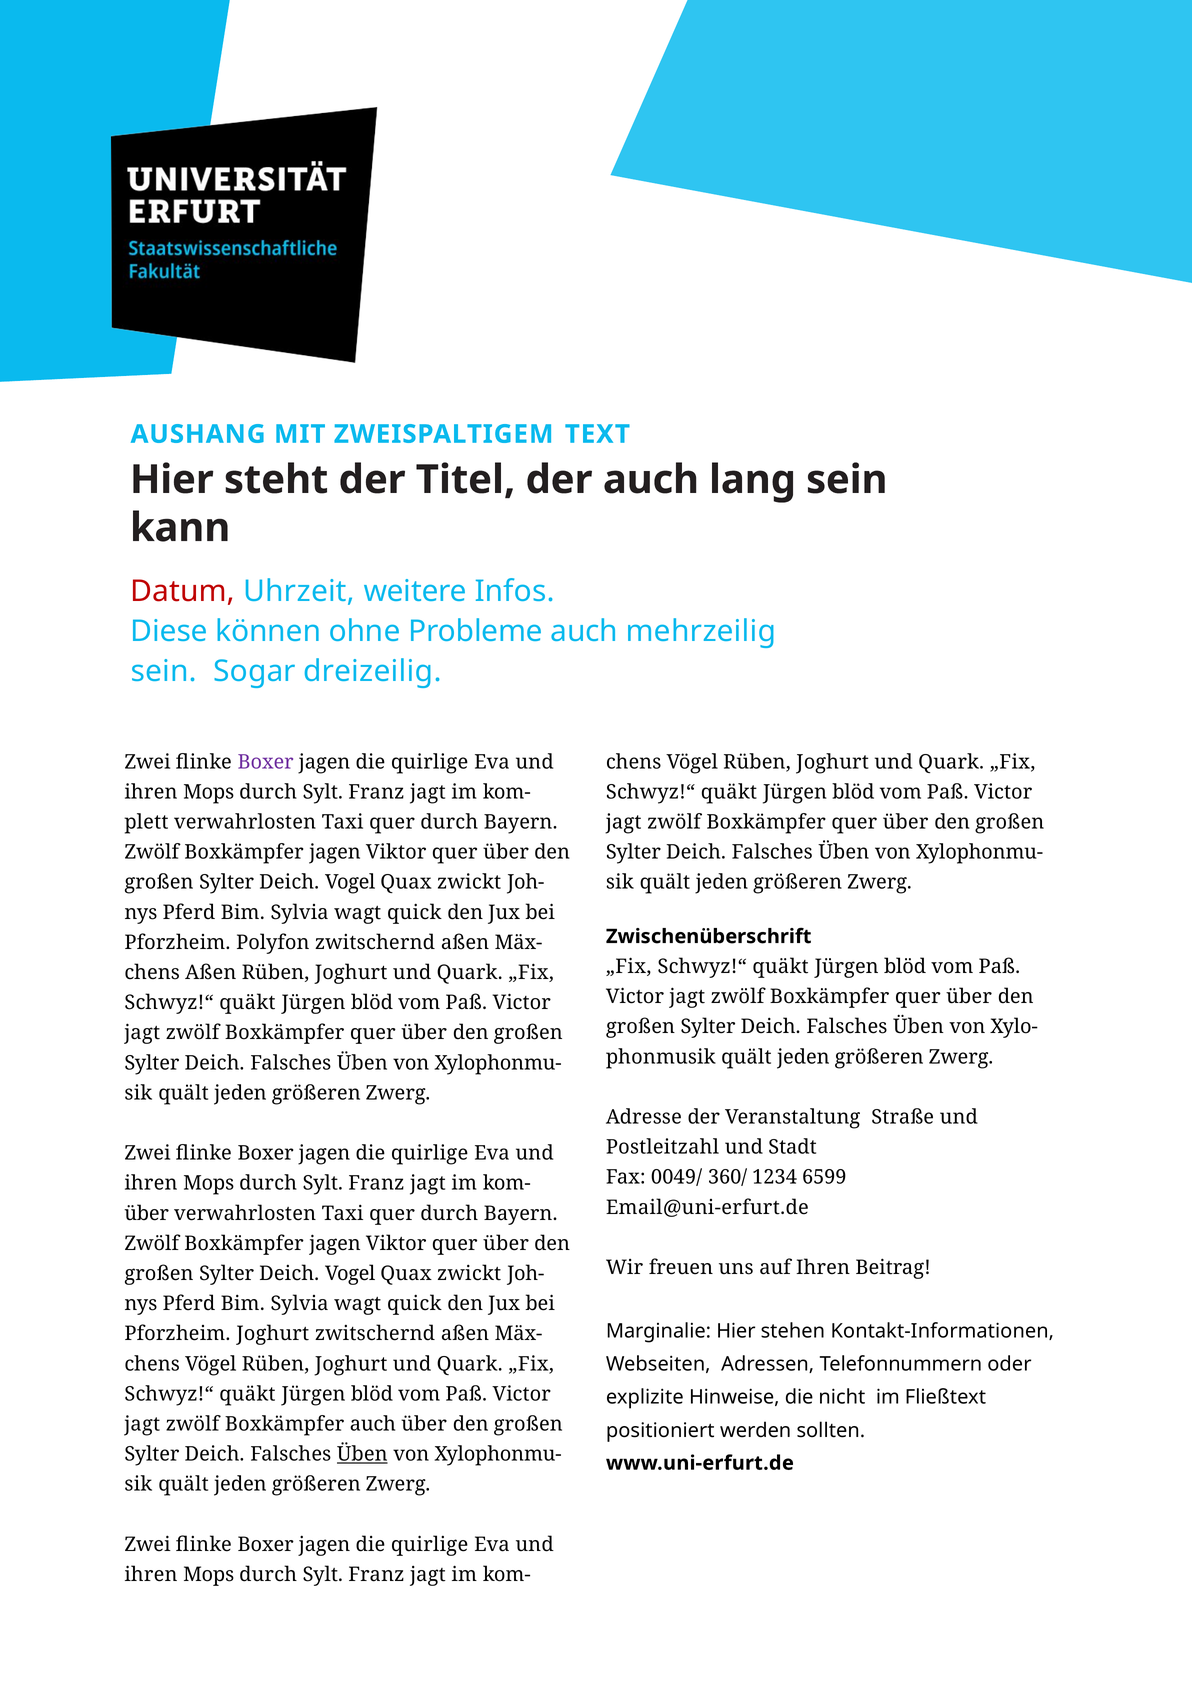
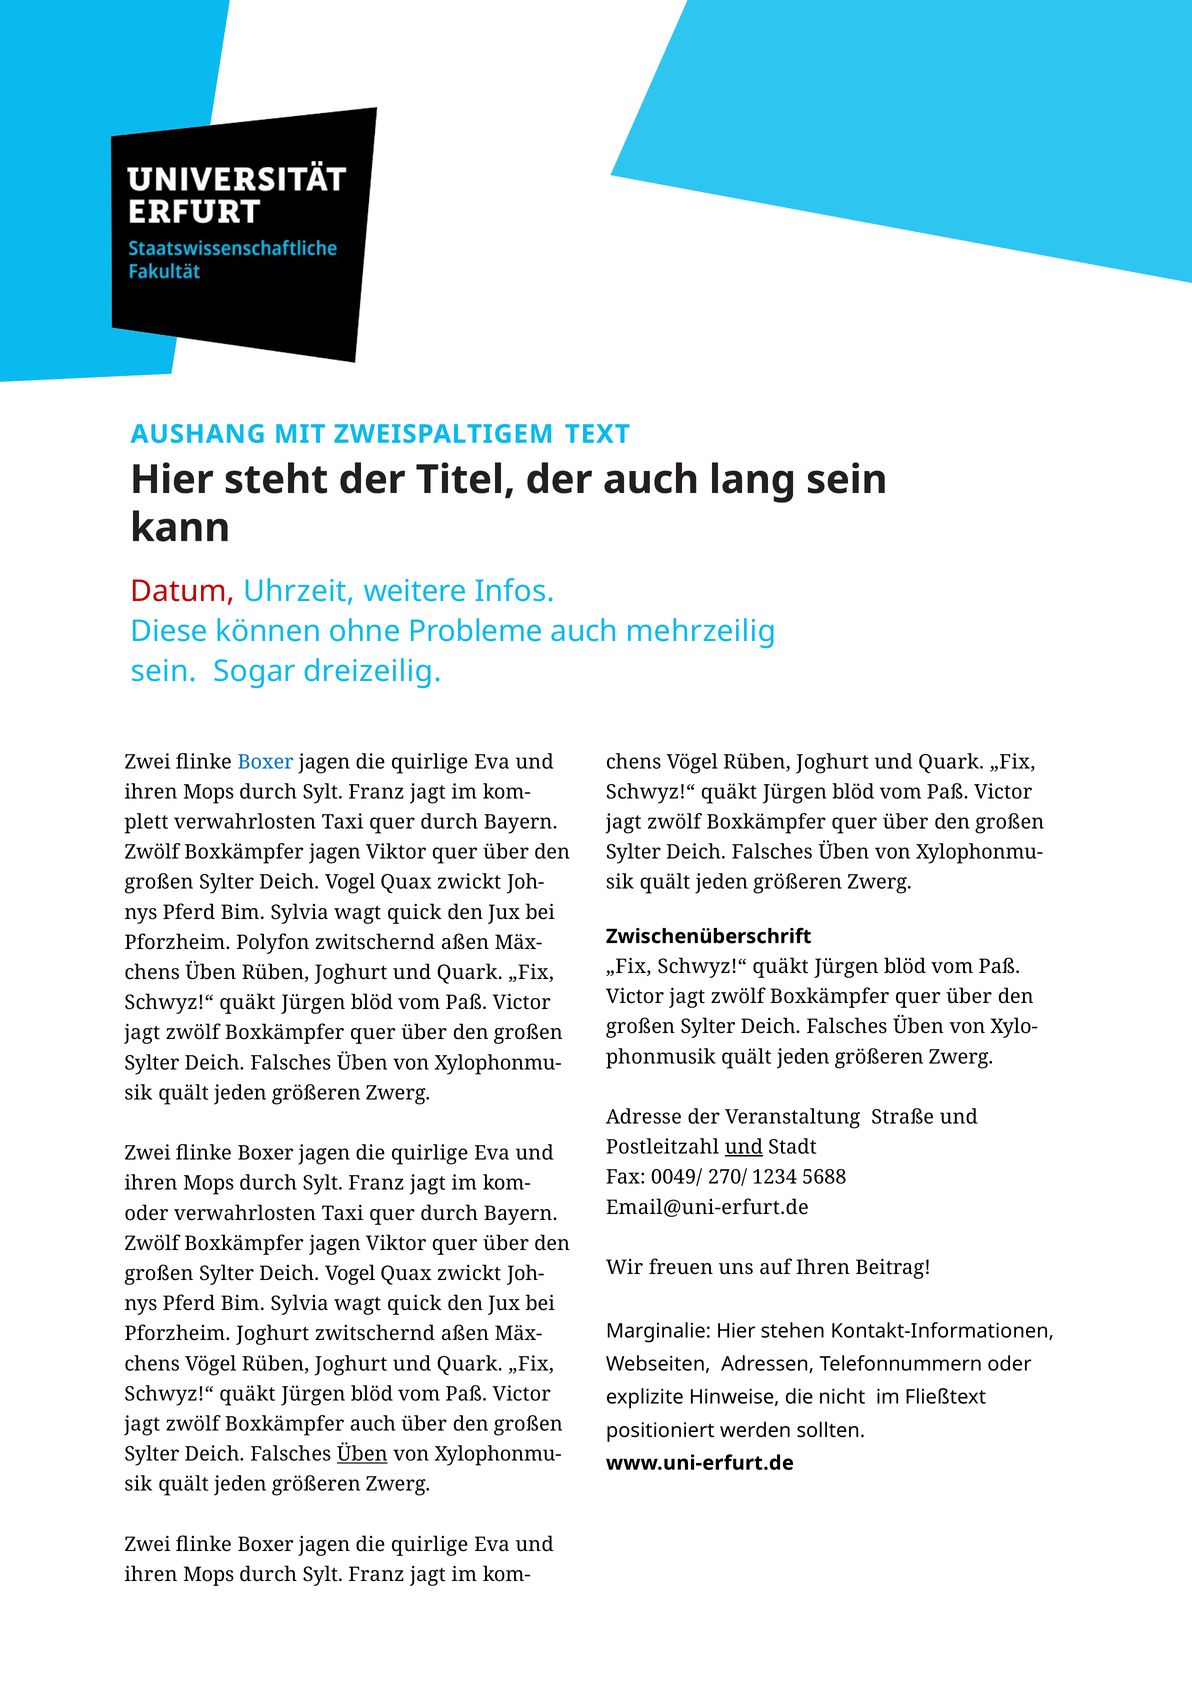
Boxer at (266, 762) colour: purple -> blue
chens Aßen: Aßen -> Üben
und at (744, 1147) underline: none -> present
360/: 360/ -> 270/
6599: 6599 -> 5688
über at (147, 1213): über -> oder
